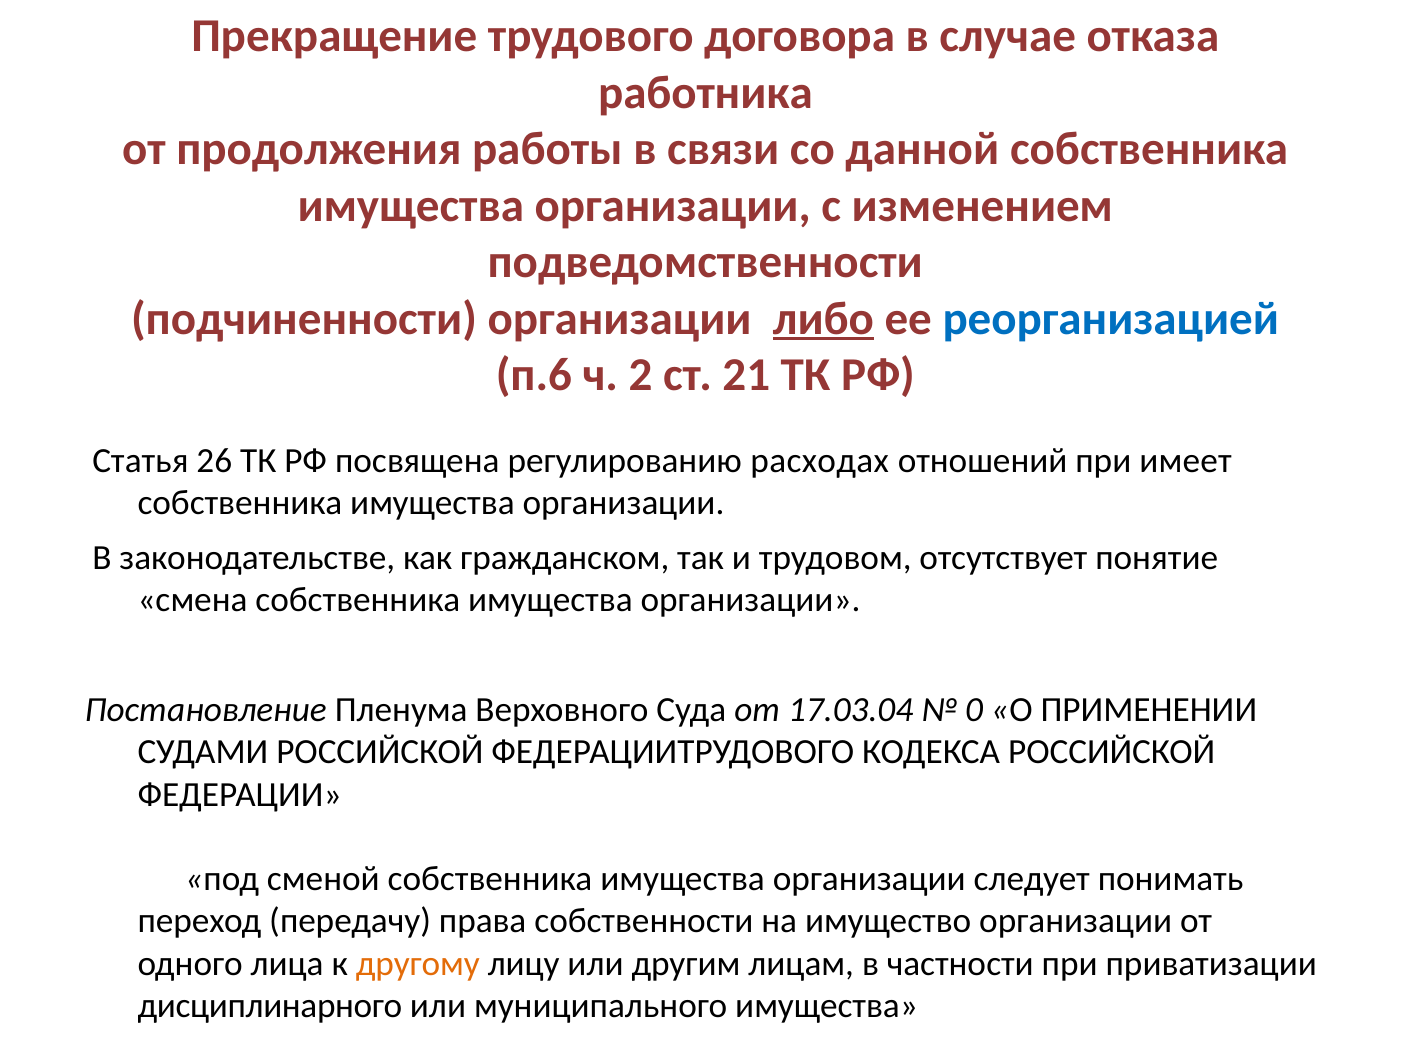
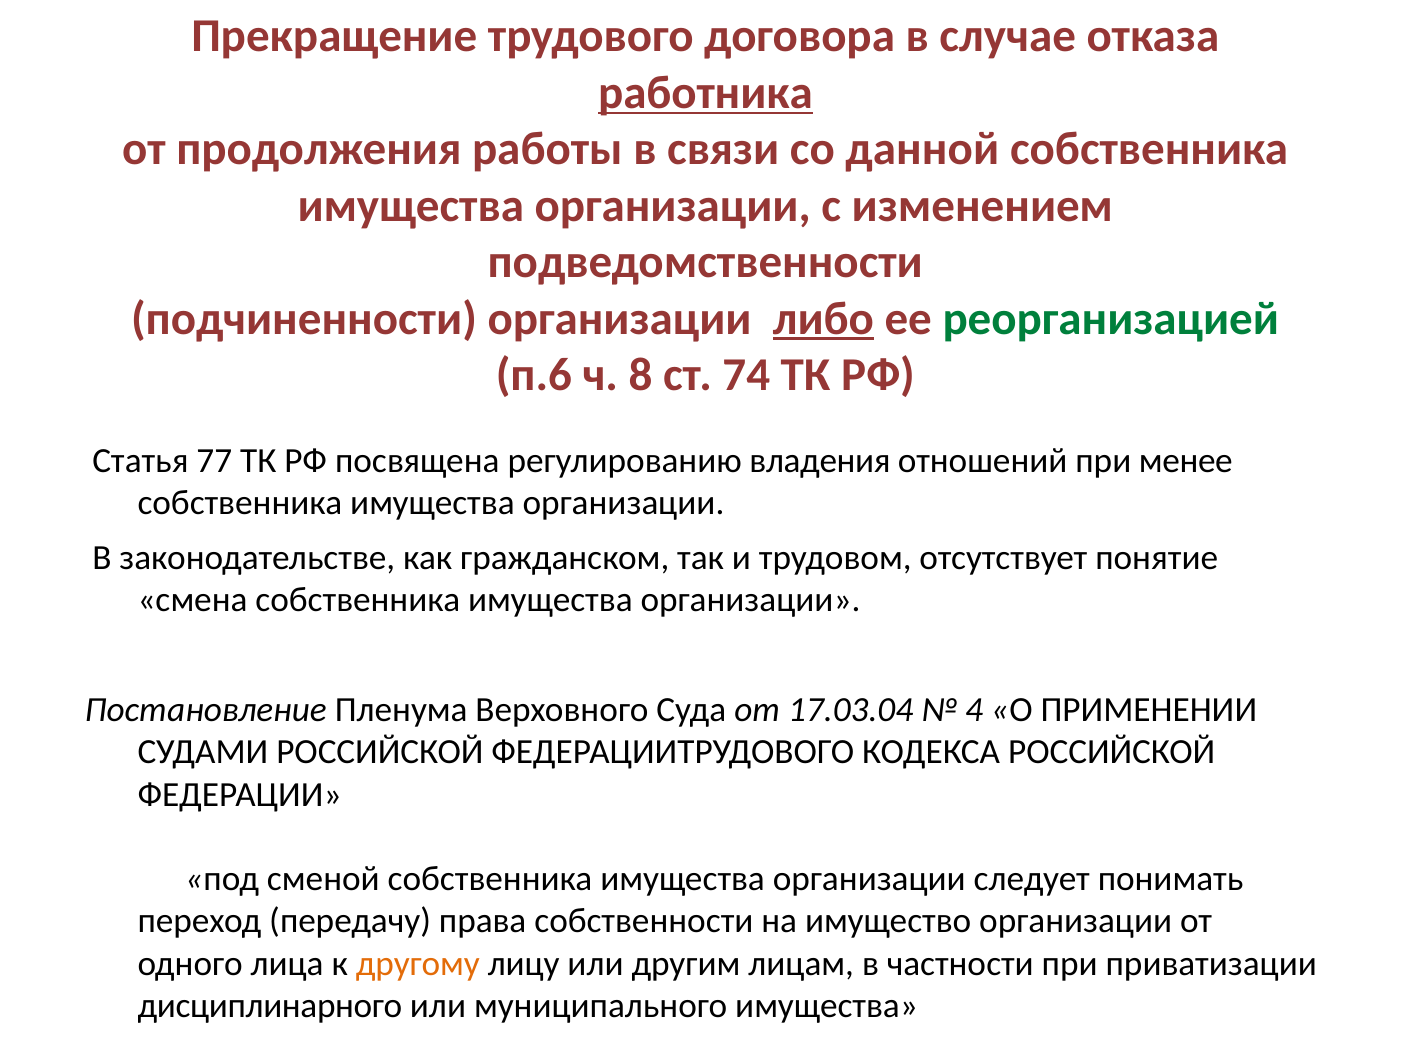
работника underline: none -> present
реорганизацией colour: blue -> green
2: 2 -> 8
21: 21 -> 74
26: 26 -> 77
расходах: расходах -> владения
имеет: имеет -> менее
0: 0 -> 4
